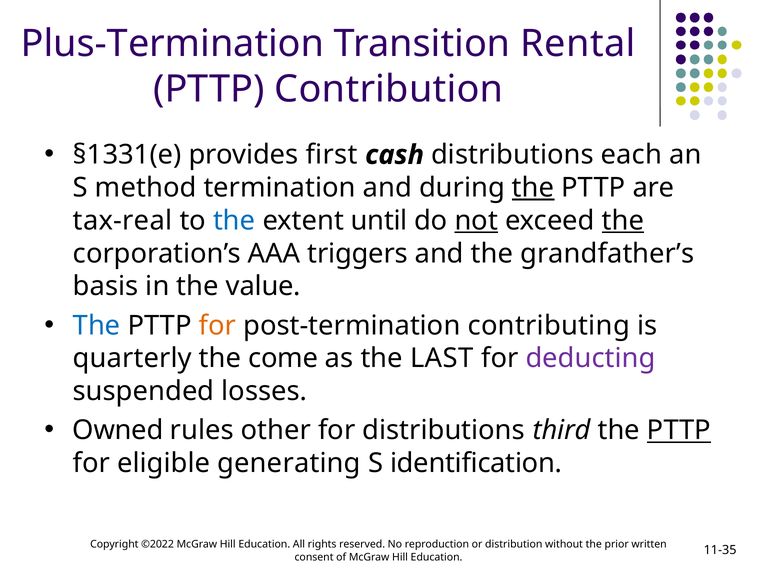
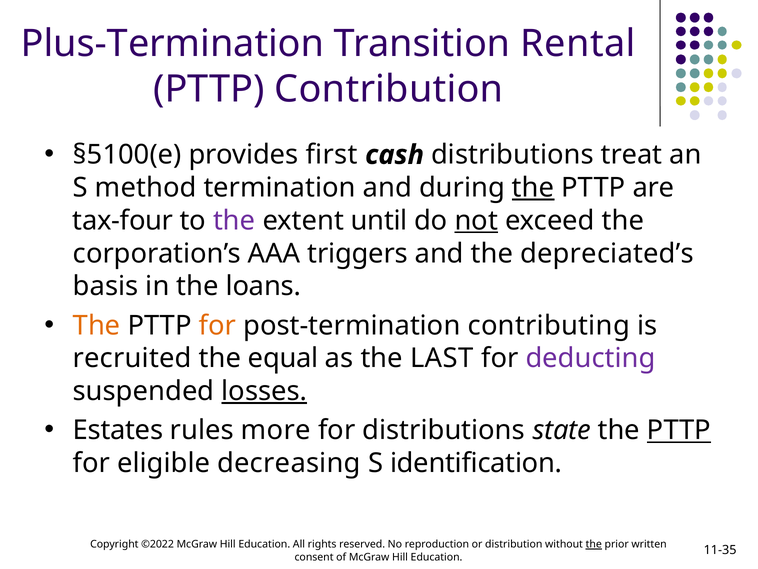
§1331(e: §1331(e -> §5100(e
each: each -> treat
tax-real: tax-real -> tax-four
the at (234, 220) colour: blue -> purple
the at (623, 220) underline: present -> none
grandfather’s: grandfather’s -> depreciated’s
value: value -> loans
The at (97, 325) colour: blue -> orange
quarterly: quarterly -> recruited
come: come -> equal
losses underline: none -> present
Owned: Owned -> Estates
other: other -> more
third: third -> state
generating: generating -> decreasing
the at (594, 544) underline: none -> present
